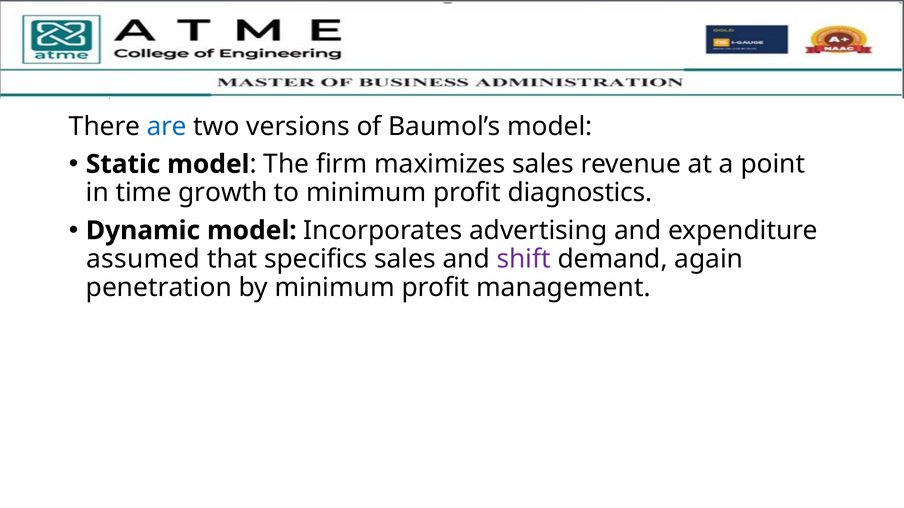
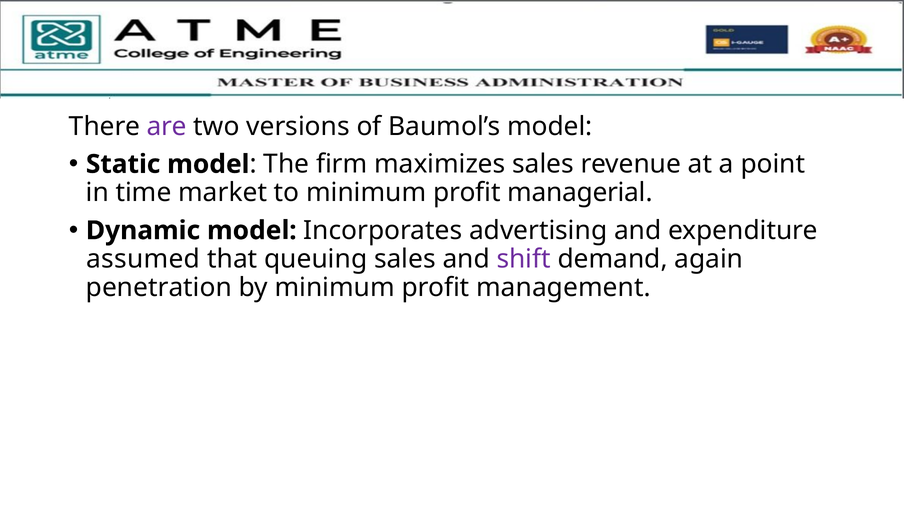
are colour: blue -> purple
growth: growth -> market
diagnostics: diagnostics -> managerial
specifics: specifics -> queuing
